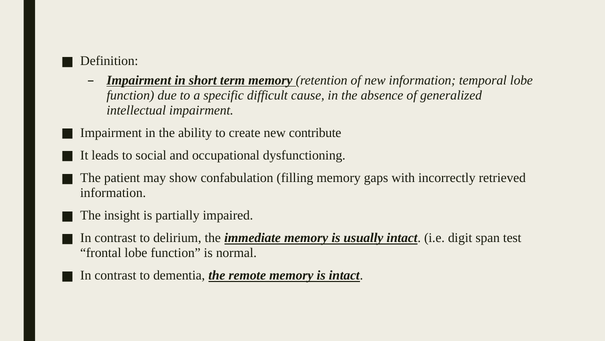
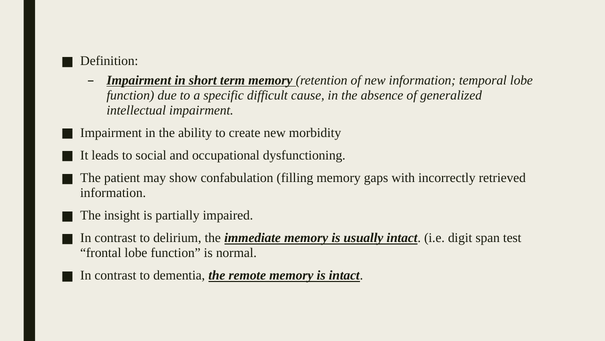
contribute: contribute -> morbidity
